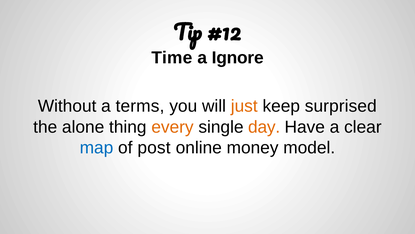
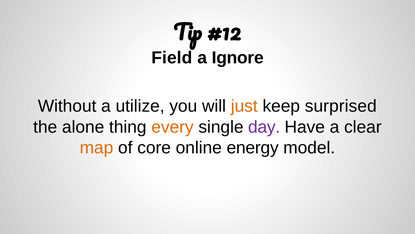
Time: Time -> Field
terms: terms -> utilize
day colour: orange -> purple
map colour: blue -> orange
post: post -> core
money: money -> energy
